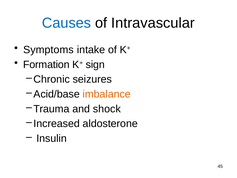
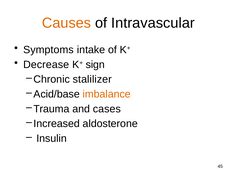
Causes colour: blue -> orange
Formation: Formation -> Decrease
seizures: seizures -> stalilizer
shock: shock -> cases
